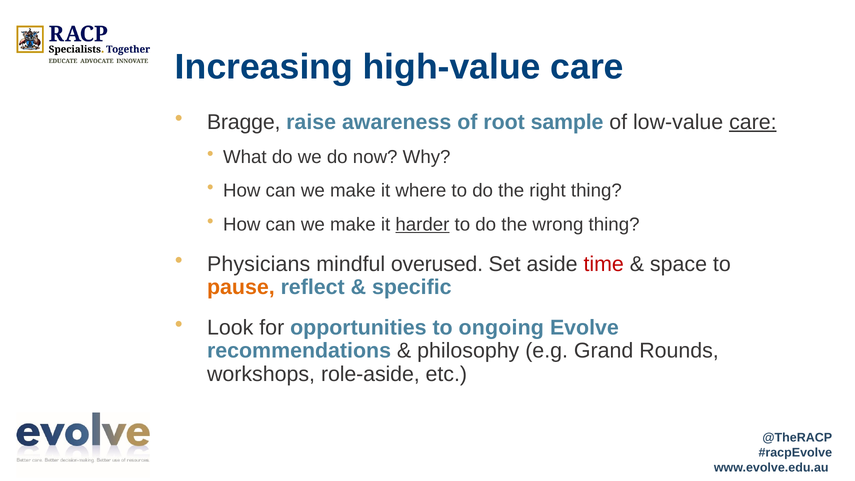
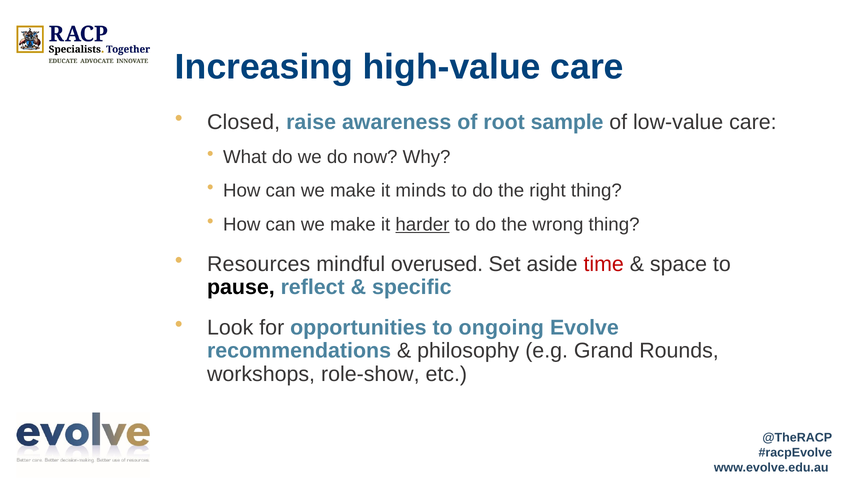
Bragge: Bragge -> Closed
care at (753, 122) underline: present -> none
where: where -> minds
Physicians: Physicians -> Resources
pause colour: orange -> black
role-aside: role-aside -> role-show
